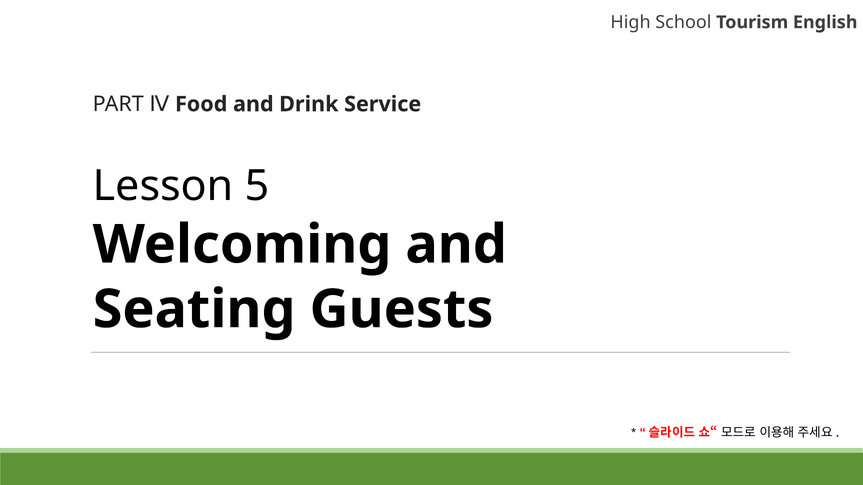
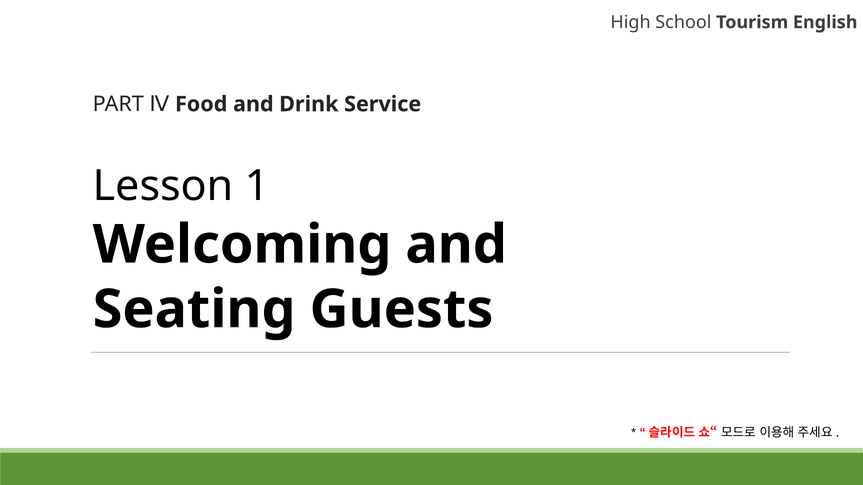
5: 5 -> 1
